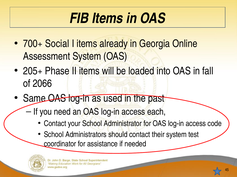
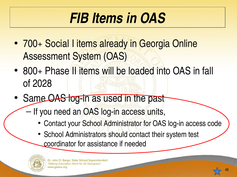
205+: 205+ -> 800+
2066: 2066 -> 2028
each: each -> units
